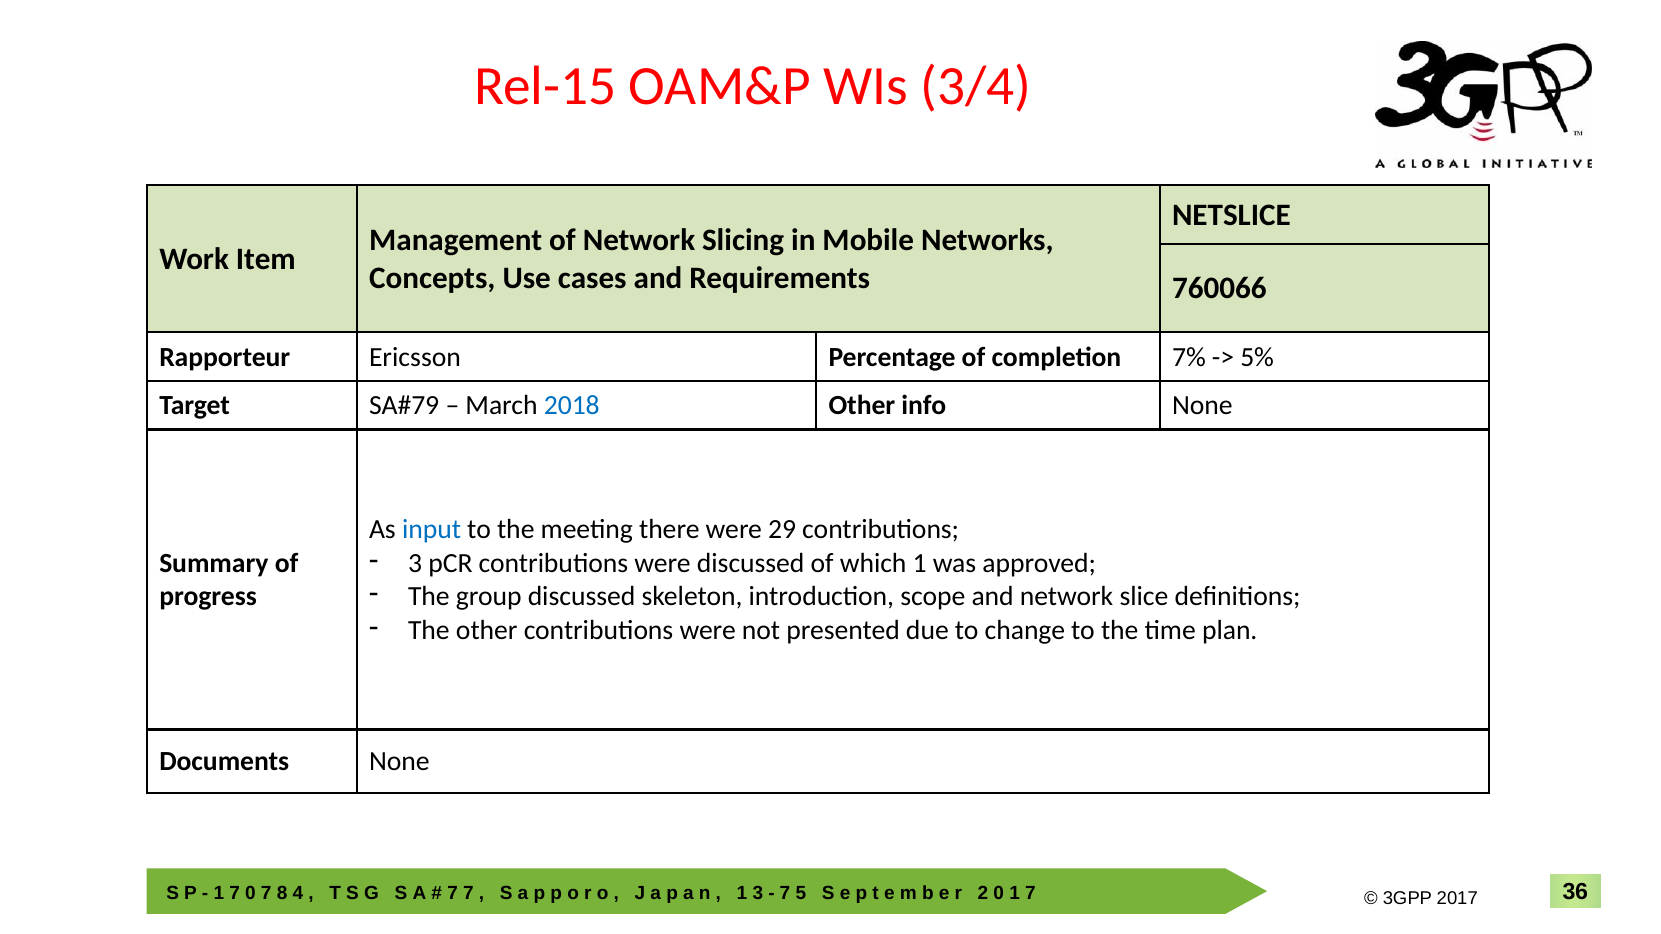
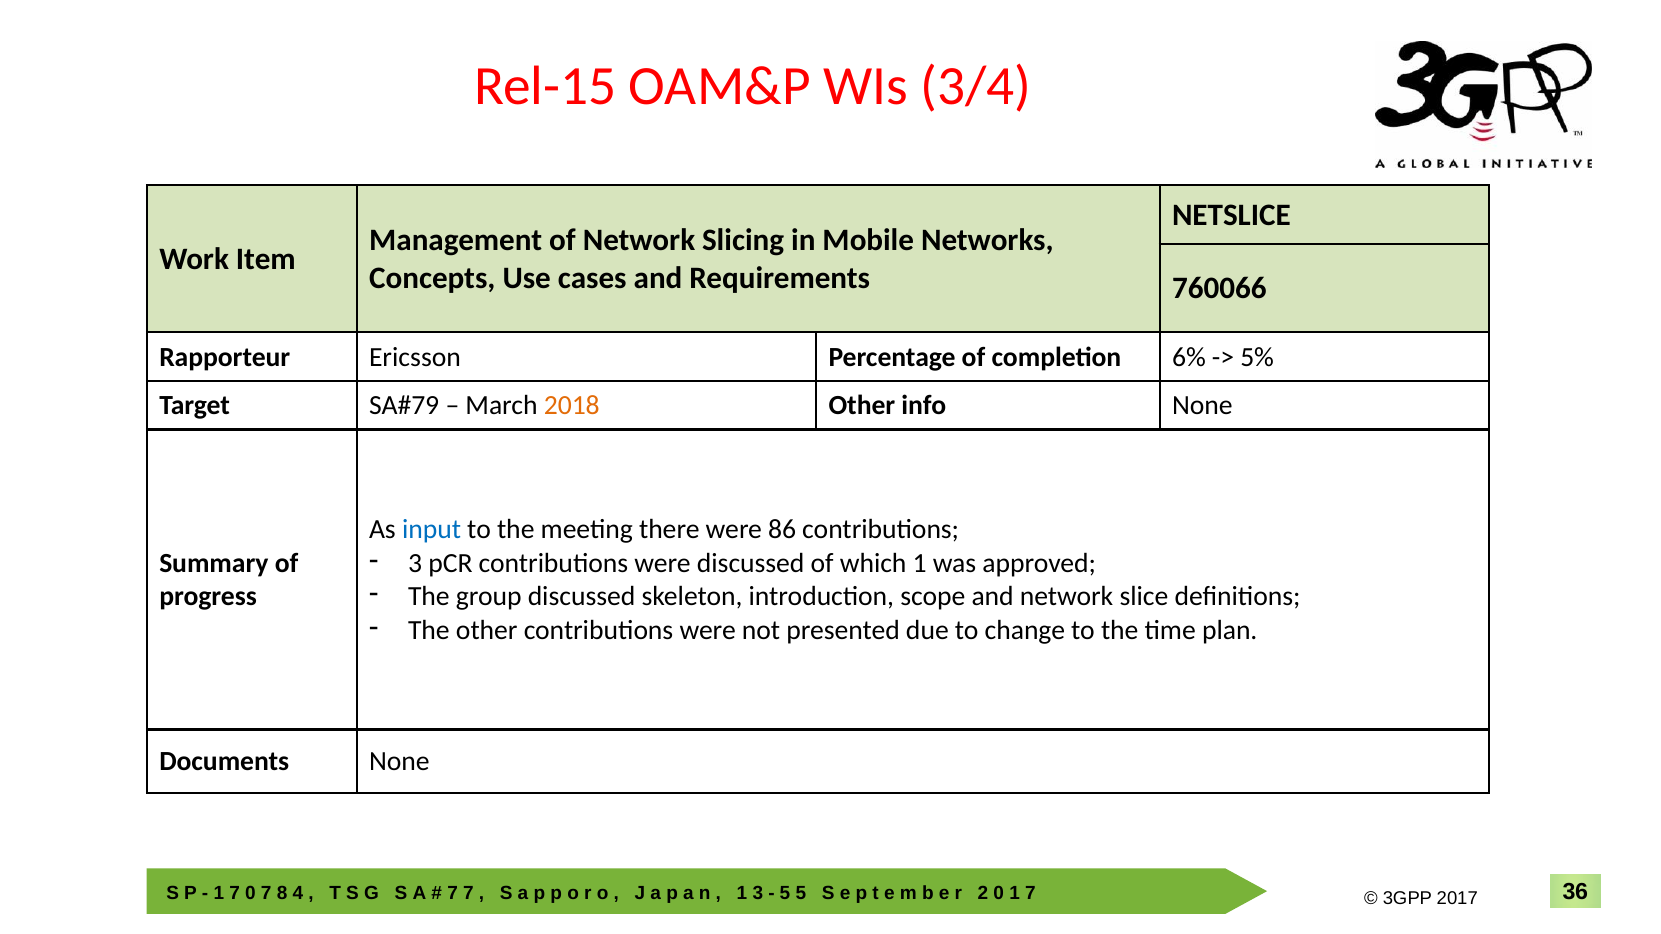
7%: 7% -> 6%
2018 colour: blue -> orange
29: 29 -> 86
7 at (785, 894): 7 -> 5
